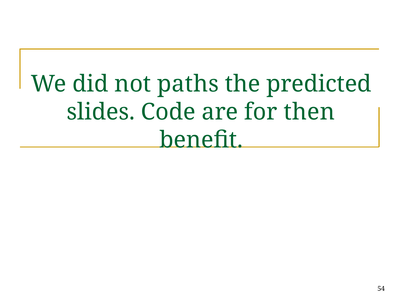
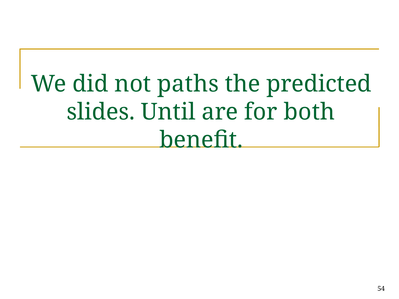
Code: Code -> Until
then: then -> both
